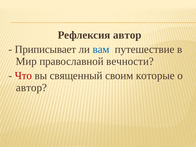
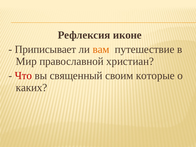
Рефлексия автор: автор -> иконе
вам colour: blue -> orange
вечности: вечности -> христиан
автор at (31, 88): автор -> каких
